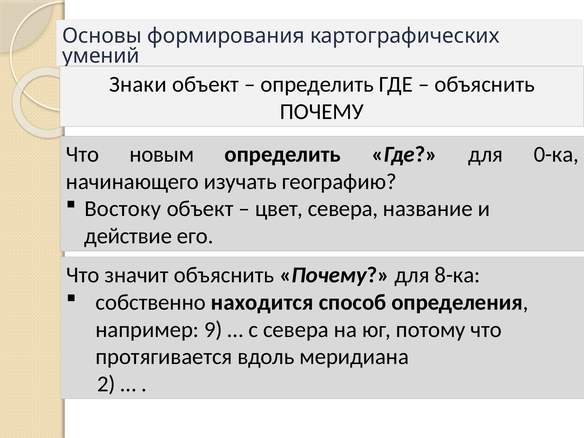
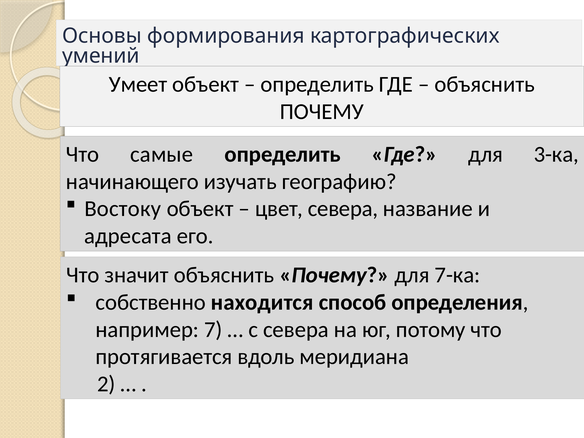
Знаки: Знаки -> Умеет
новым: новым -> самые
0-ка: 0-ка -> 3-ка
действие: действие -> адресата
8-ка: 8-ка -> 7-ка
9: 9 -> 7
